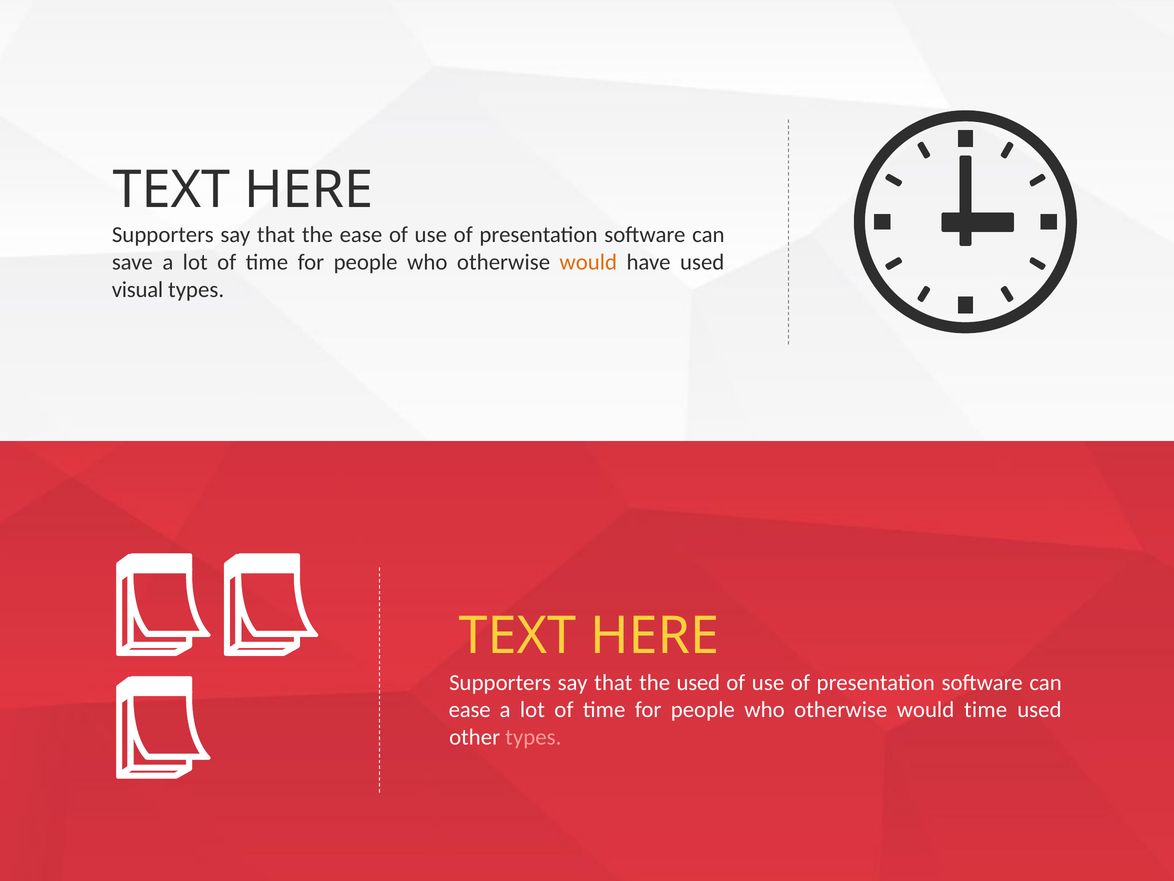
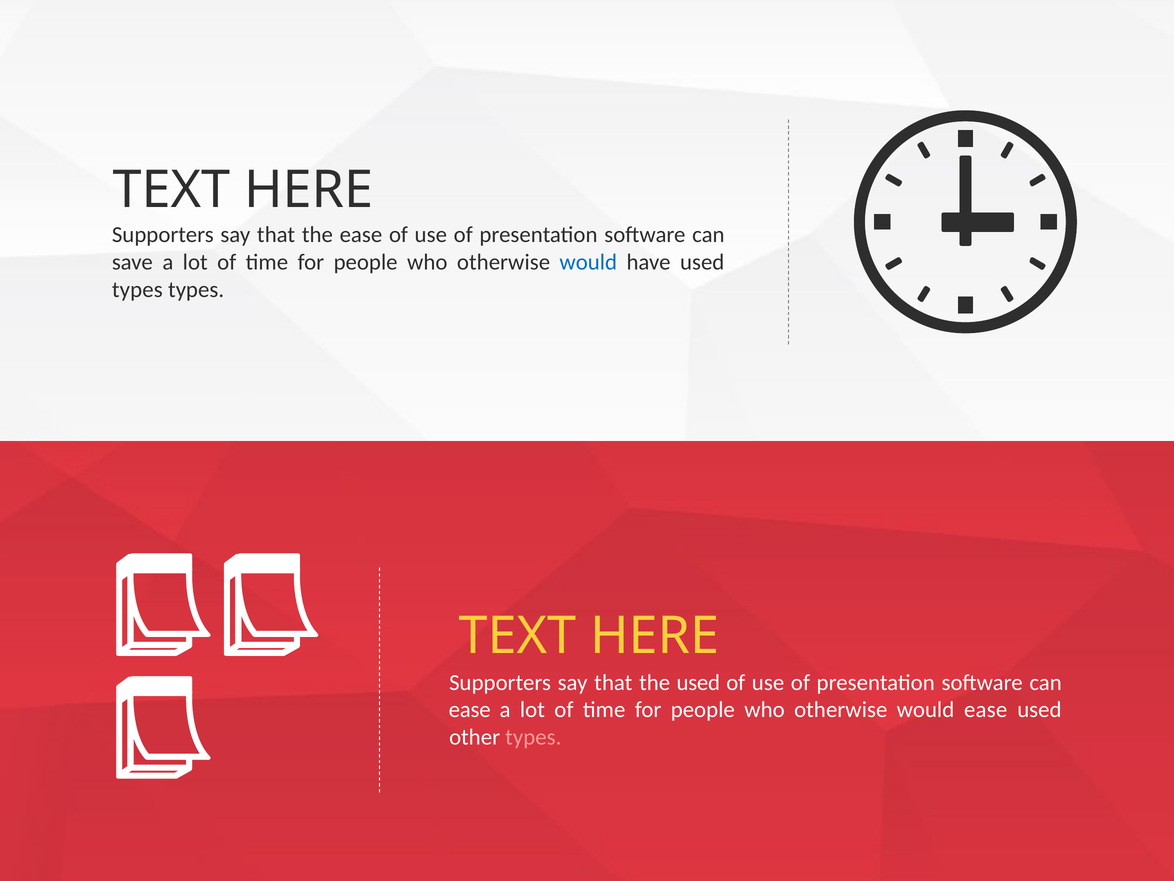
would at (588, 262) colour: orange -> blue
visual at (137, 289): visual -> types
would time: time -> ease
